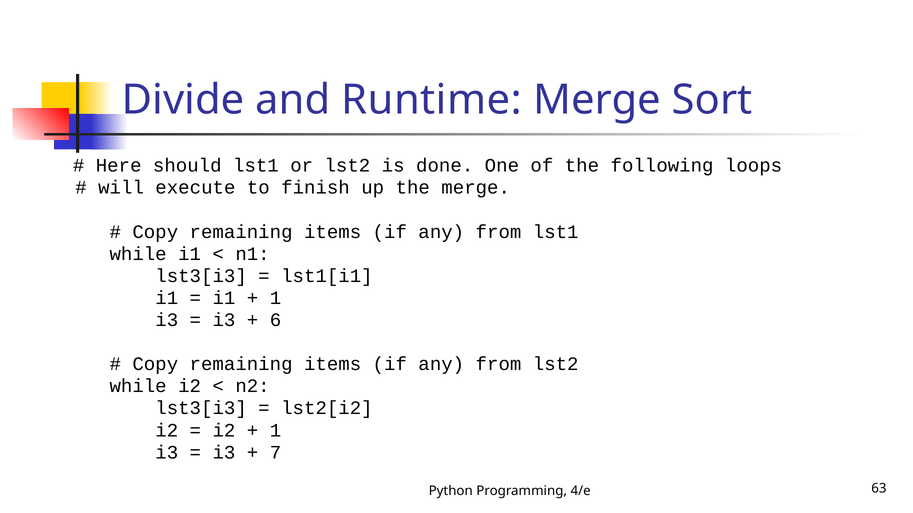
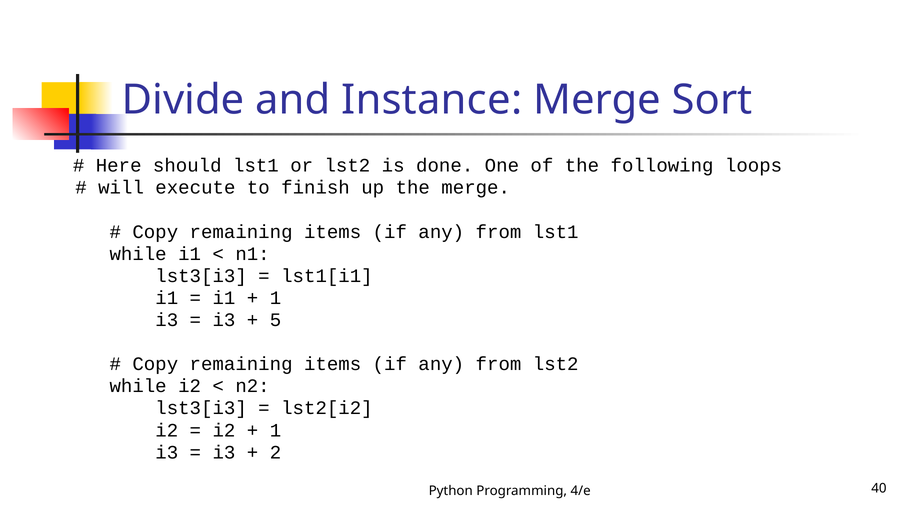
Runtime: Runtime -> Instance
6: 6 -> 5
7: 7 -> 2
63: 63 -> 40
